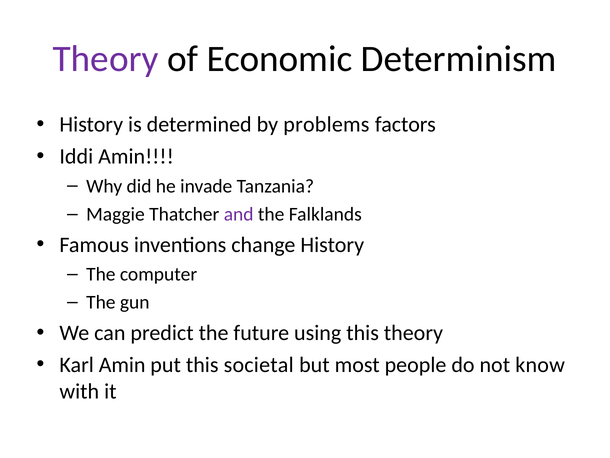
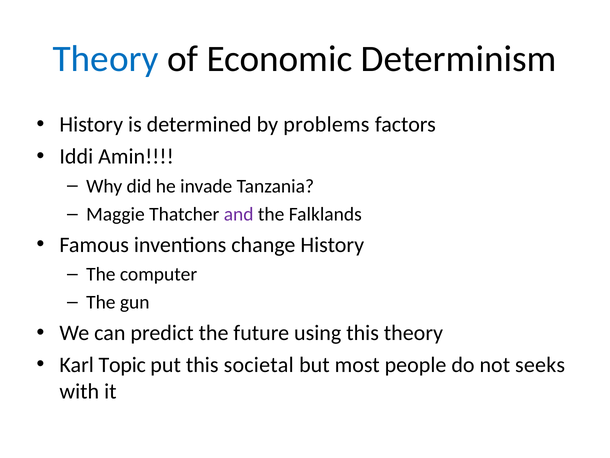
Theory at (106, 59) colour: purple -> blue
Karl Amin: Amin -> Topic
know: know -> seeks
